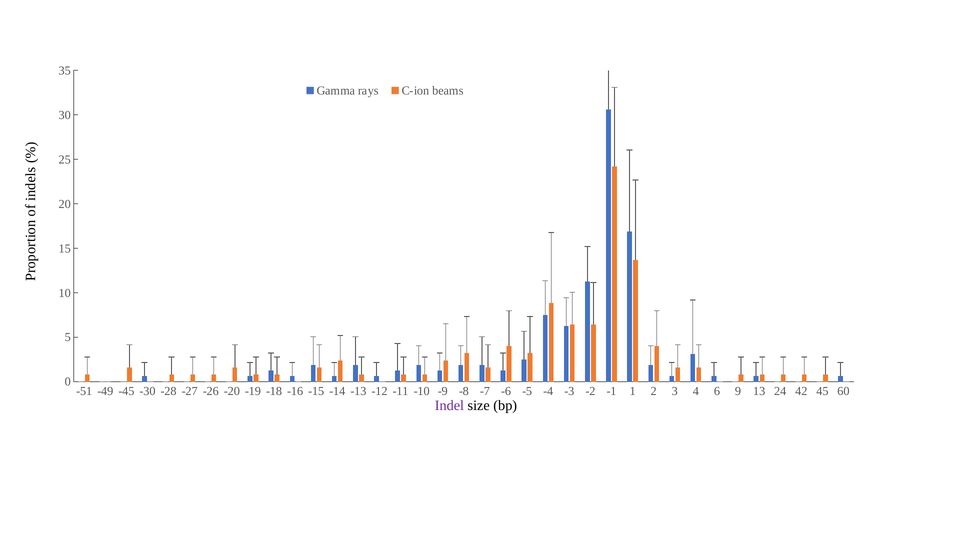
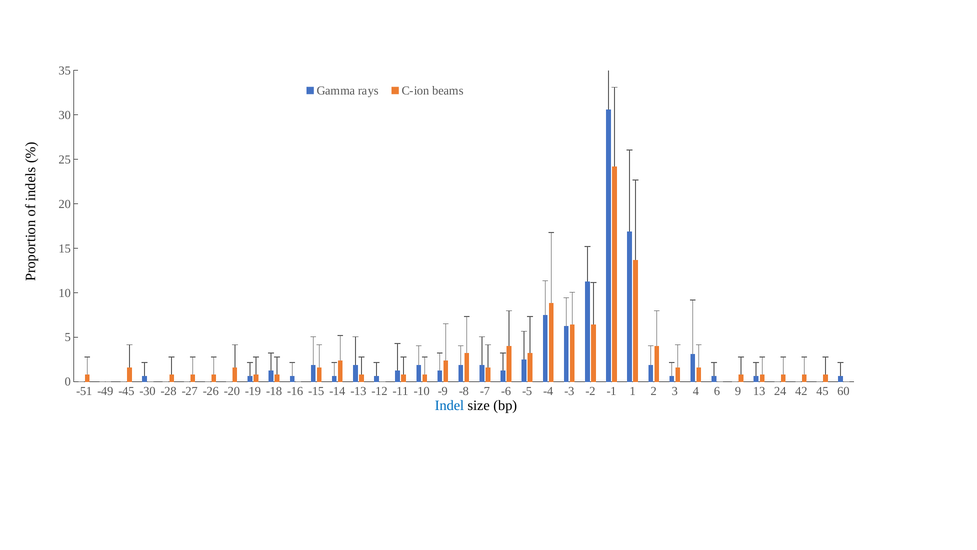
Indel colour: purple -> blue
